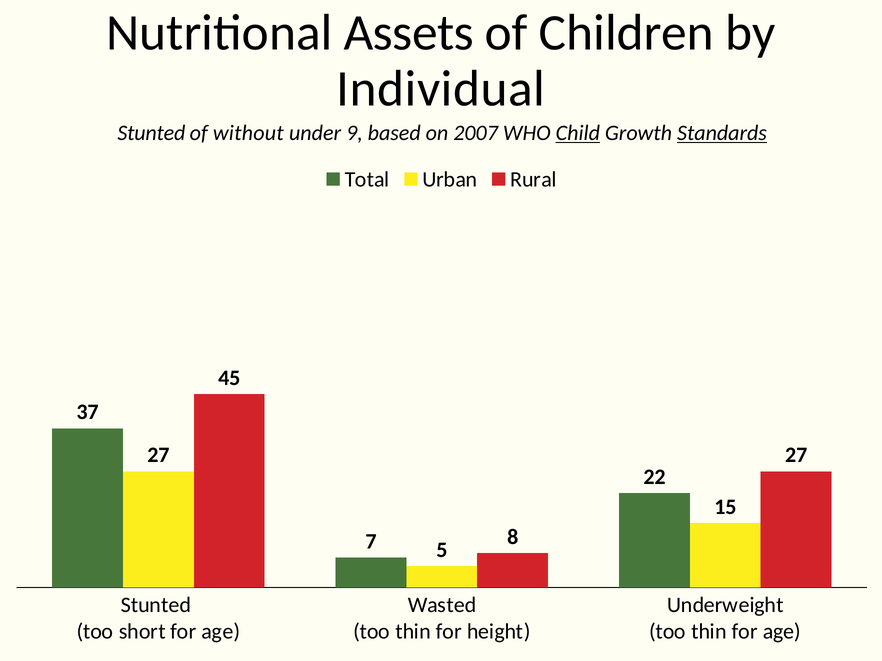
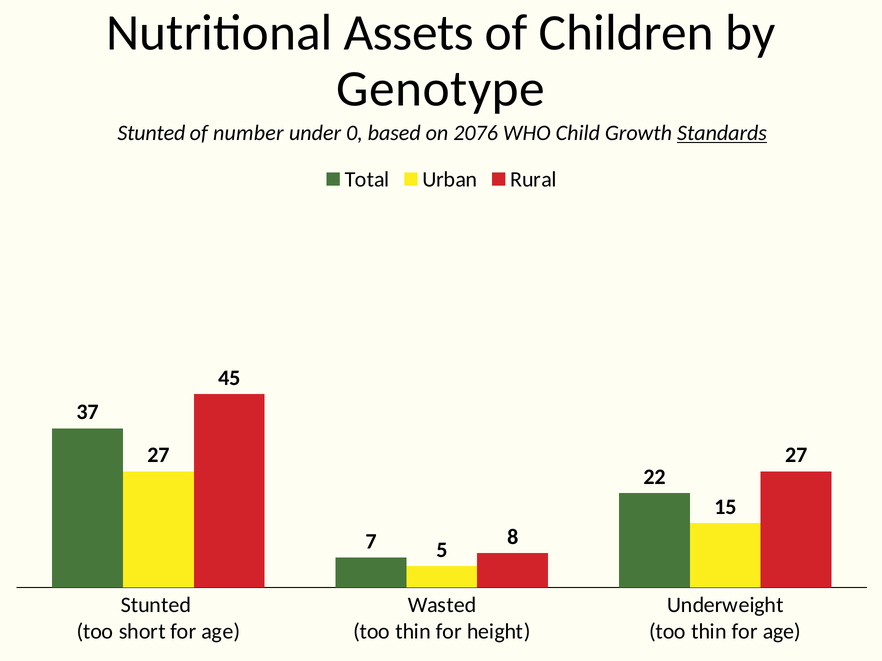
Individual: Individual -> Genotype
without: without -> number
9: 9 -> 0
2007: 2007 -> 2076
Child underline: present -> none
